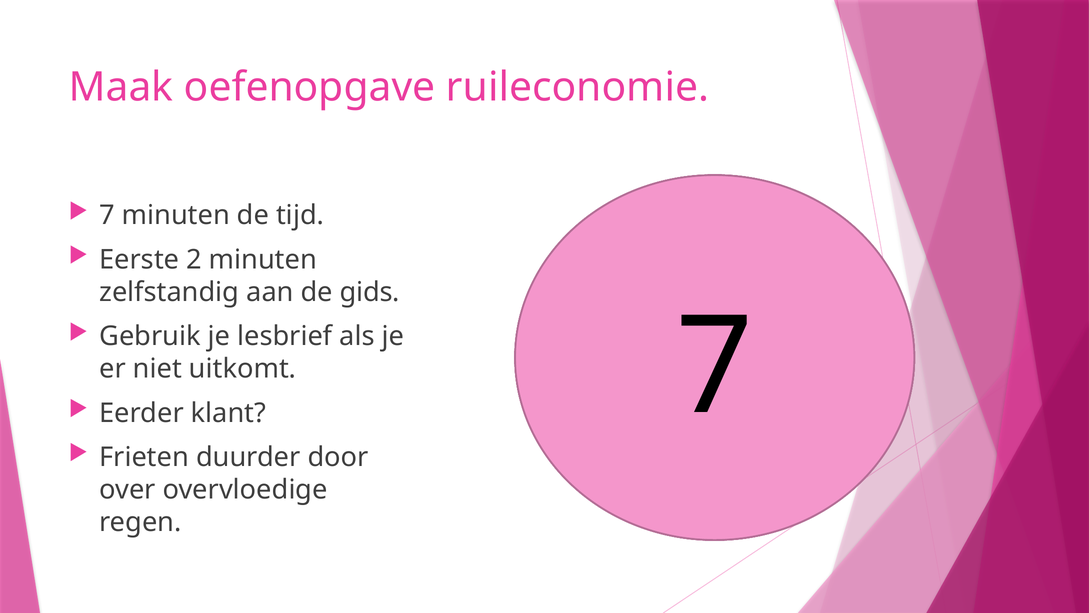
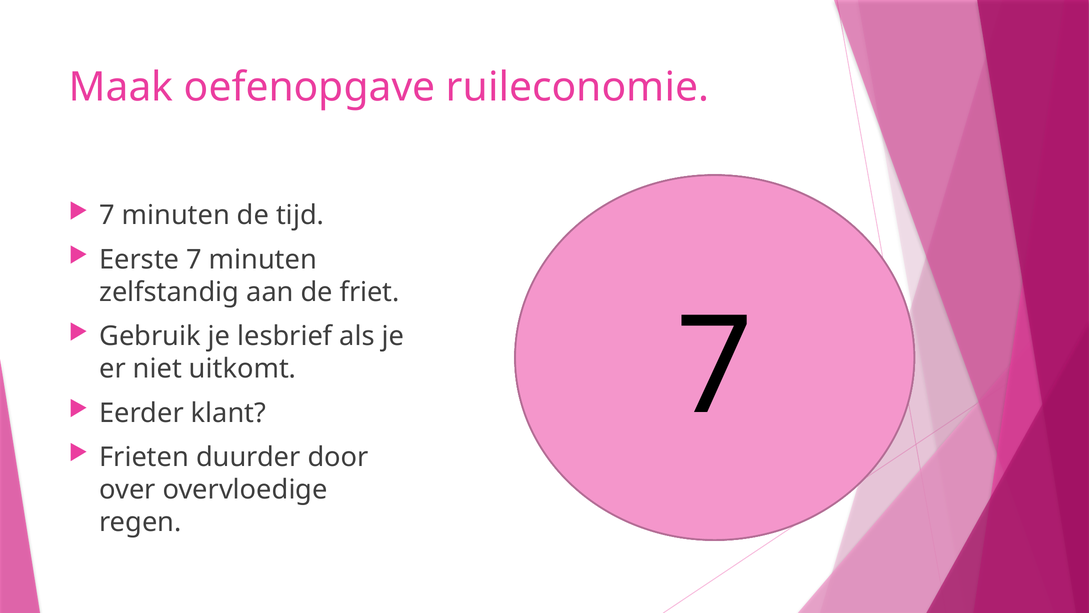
Eerste 2: 2 -> 7
gids: gids -> friet
